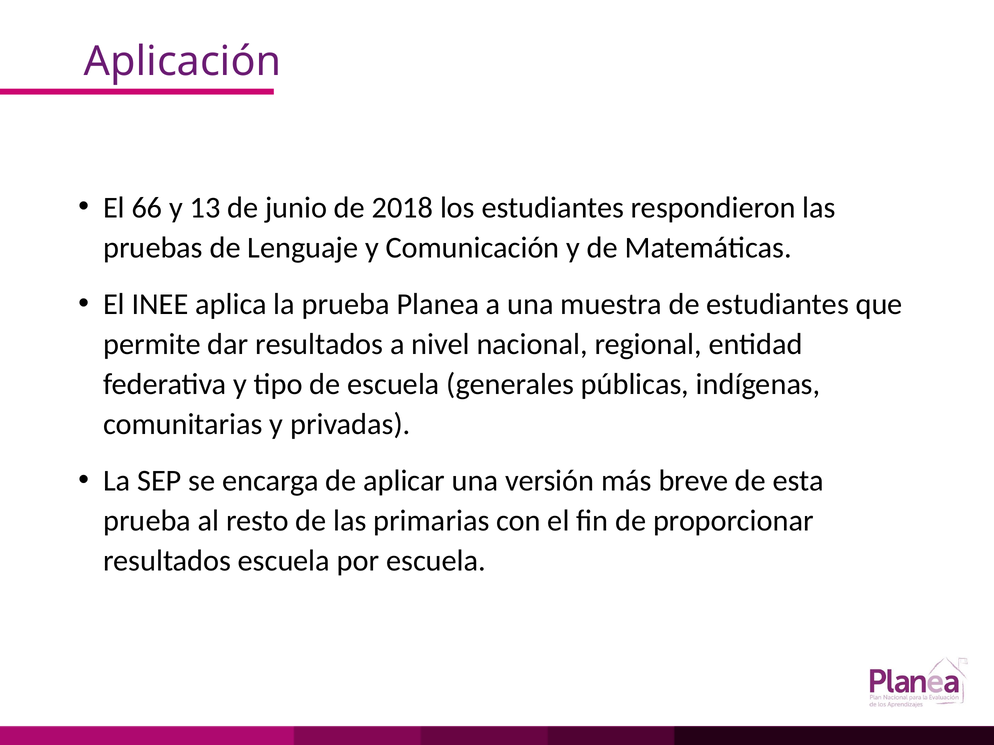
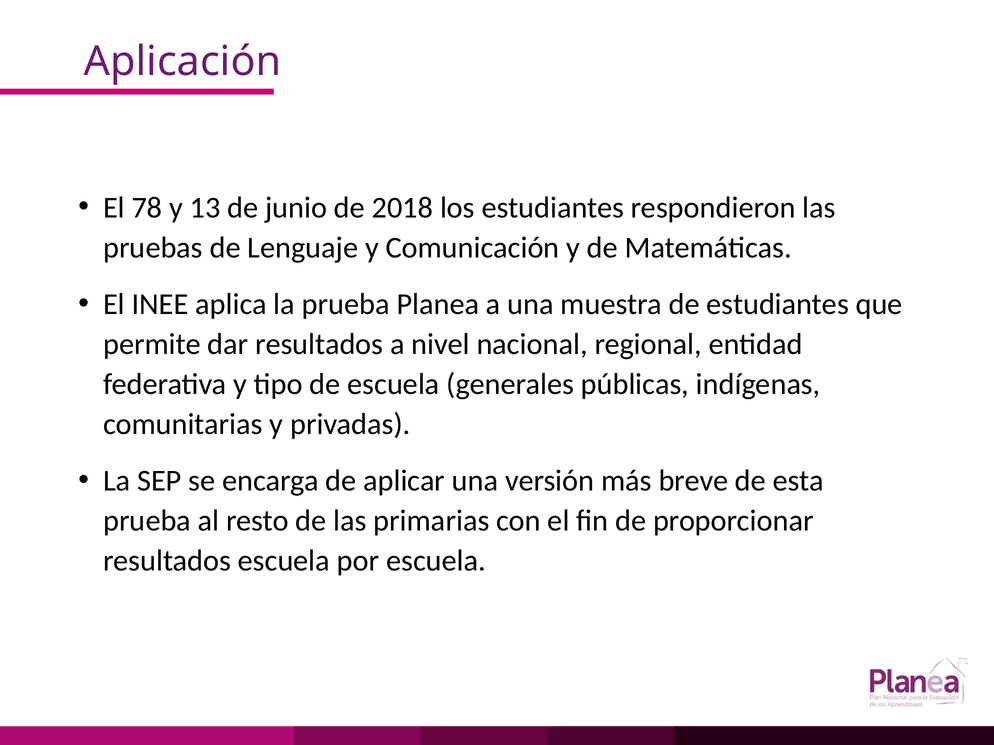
66: 66 -> 78
